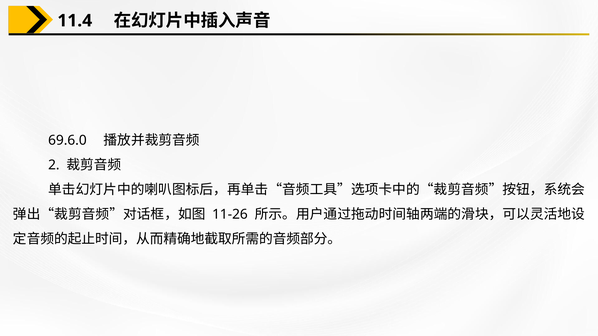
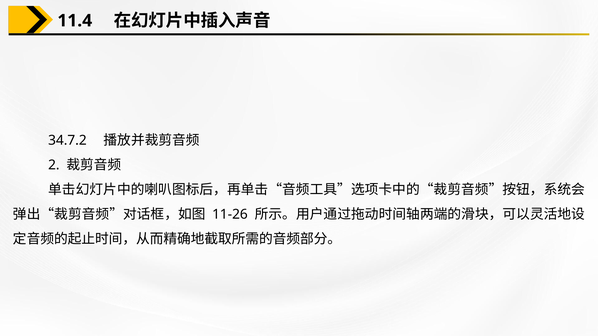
69.6.0: 69.6.0 -> 34.7.2
